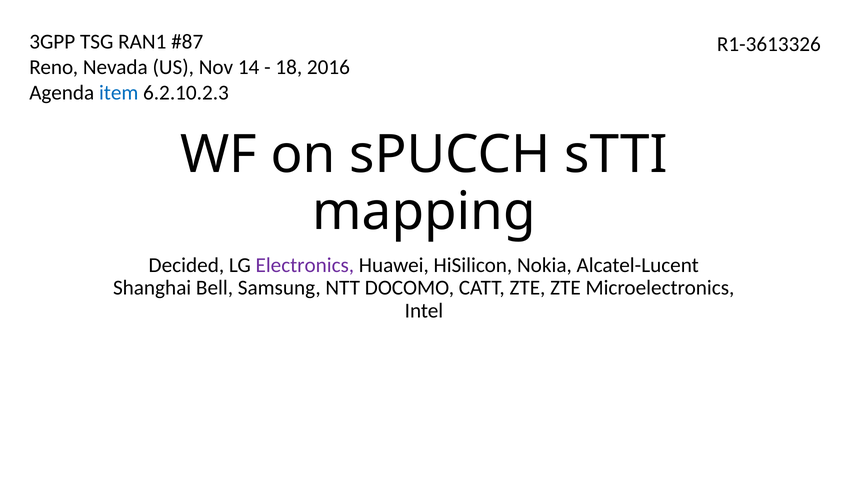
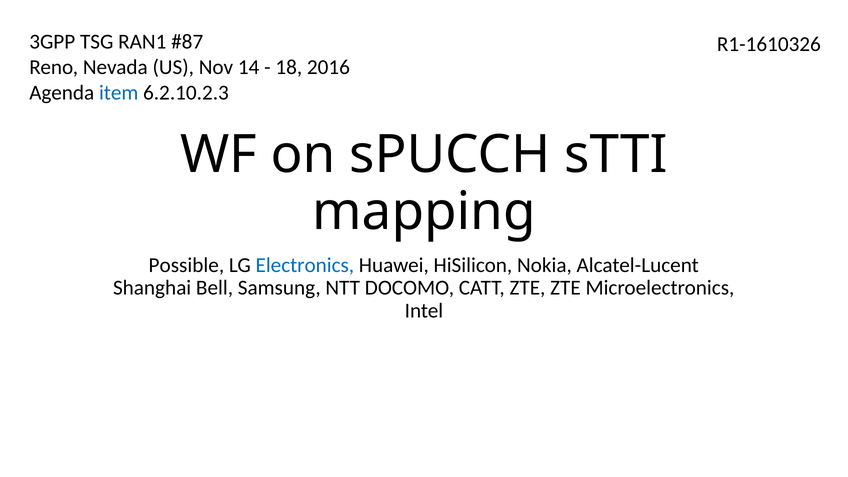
R1-3613326: R1-3613326 -> R1-1610326
Decided: Decided -> Possible
Electronics colour: purple -> blue
